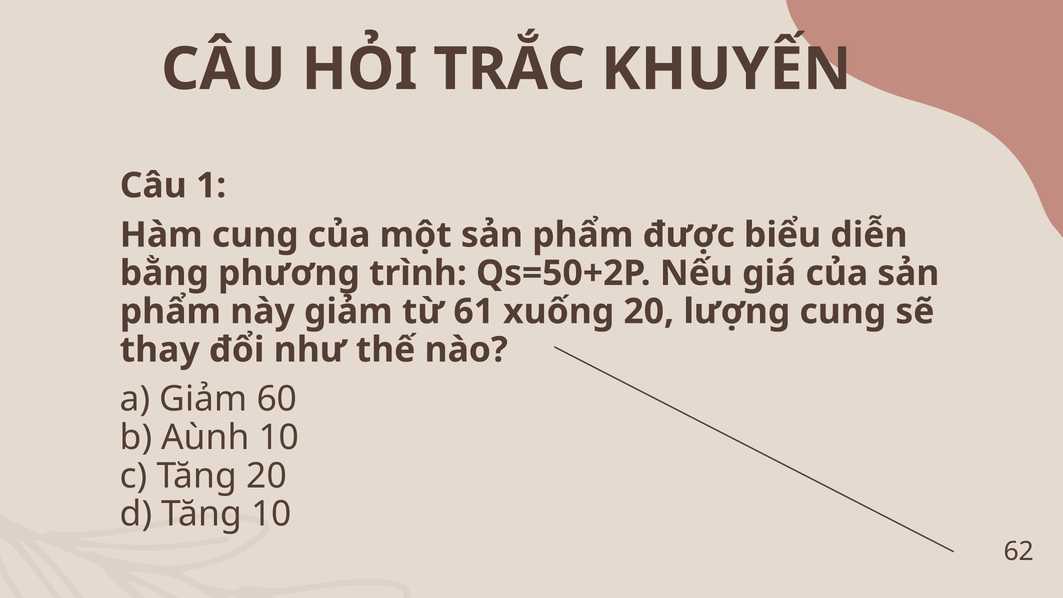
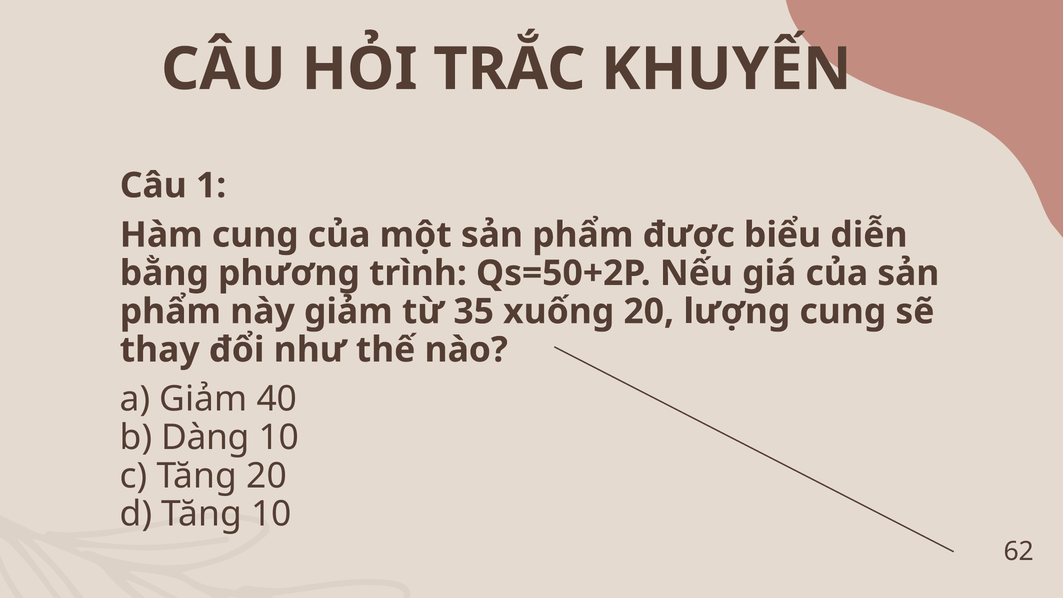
61: 61 -> 35
60: 60 -> 40
Aùnh: Aùnh -> Dàng
